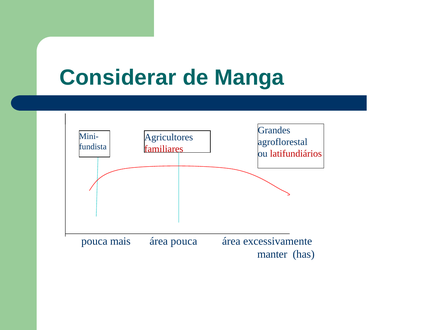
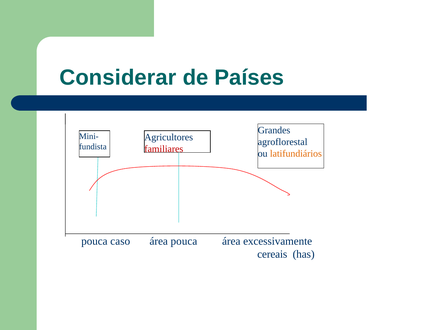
Manga: Manga -> Países
latifundiários colour: red -> orange
mais: mais -> caso
manter: manter -> cereais
